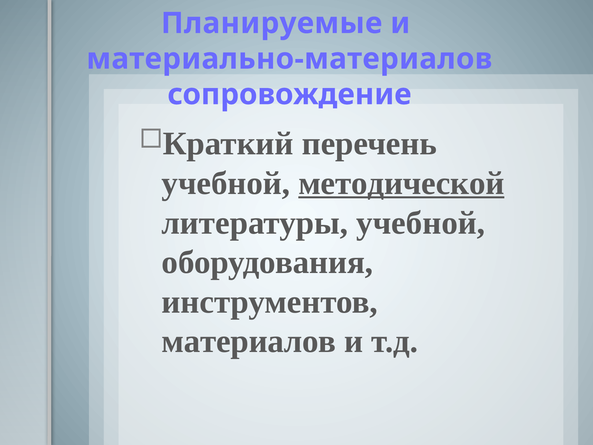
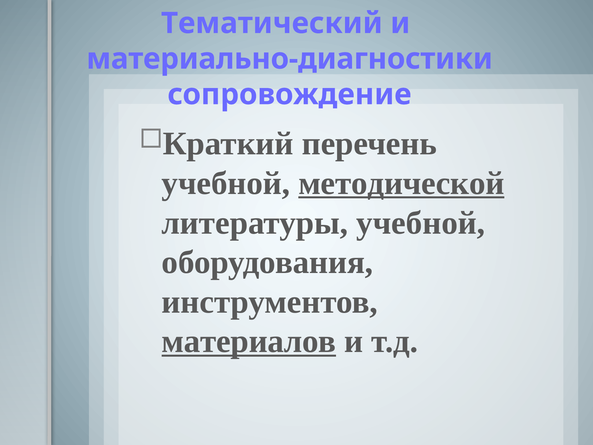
Планируемые: Планируемые -> Тематический
материально-материалов: материально-материалов -> материально-диагностики
материалов underline: none -> present
